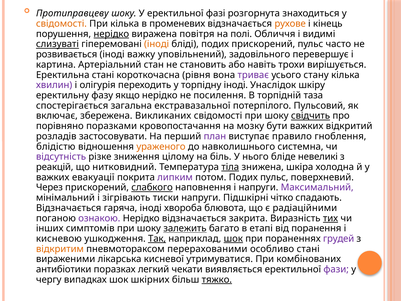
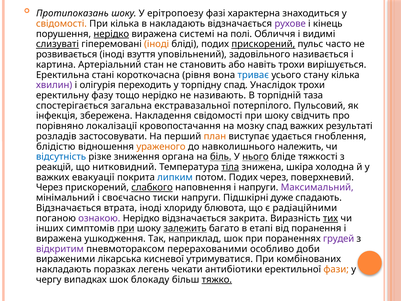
Протиправцеву: Протиправцеву -> Протипоказань
У еректильної: еректильної -> ерітропоезу
розгорнута: розгорнута -> характерна
в променевих: променевих -> накладають
рухове colour: orange -> purple
повітря: повітря -> системі
прискорений at (263, 44) underline: none -> present
важку: важку -> взуття
перевершує: перевершує -> називається
триває colour: purple -> blue
торпідну іноді: іноді -> спад
Унаслідок шкіру: шкіру -> трохи
якщо: якщо -> тощо
посилення: посилення -> називають
включає: включає -> інфекція
Викликаних: Викликаних -> Накладення
свідчить underline: present -> none
поразками: поразками -> локалізації
мозку бути: бути -> спад
відкритий: відкритий -> результаті
план colour: purple -> orange
правило: правило -> удається
системна: системна -> належить
відсутність colour: purple -> blue
цілому: цілому -> органа
біль underline: none -> present
нього underline: none -> present
невеликі: невеликі -> тяжкості
липким colour: purple -> blue
Подих пульс: пульс -> через
зігрівають: зігрівають -> своєчасно
чітко: чітко -> дуже
гаряча: гаряча -> втрата
хвороба: хвороба -> хлориду
при at (126, 228) underline: none -> present
кисневою at (59, 239): кисневою -> виражена
Так underline: present -> none
шок at (233, 239) underline: present -> none
відкритим colour: orange -> purple
особливо стані: стані -> доби
антибіотики at (64, 269): антибіотики -> накладають
легкий: легкий -> легень
виявляється: виявляється -> антибіотики
фази colour: purple -> orange
шкірних: шкірних -> блокаду
